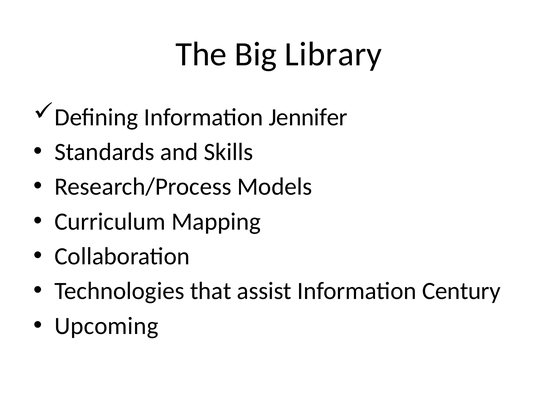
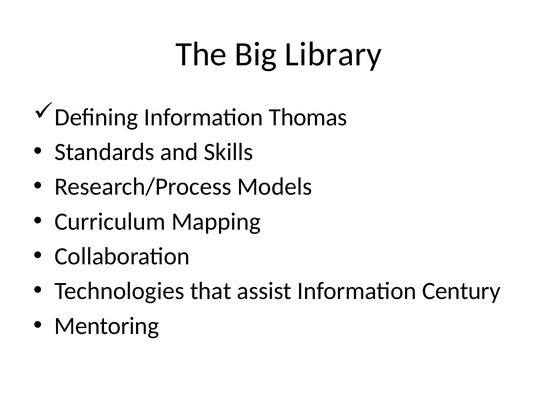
Jennifer: Jennifer -> Thomas
Upcoming: Upcoming -> Mentoring
